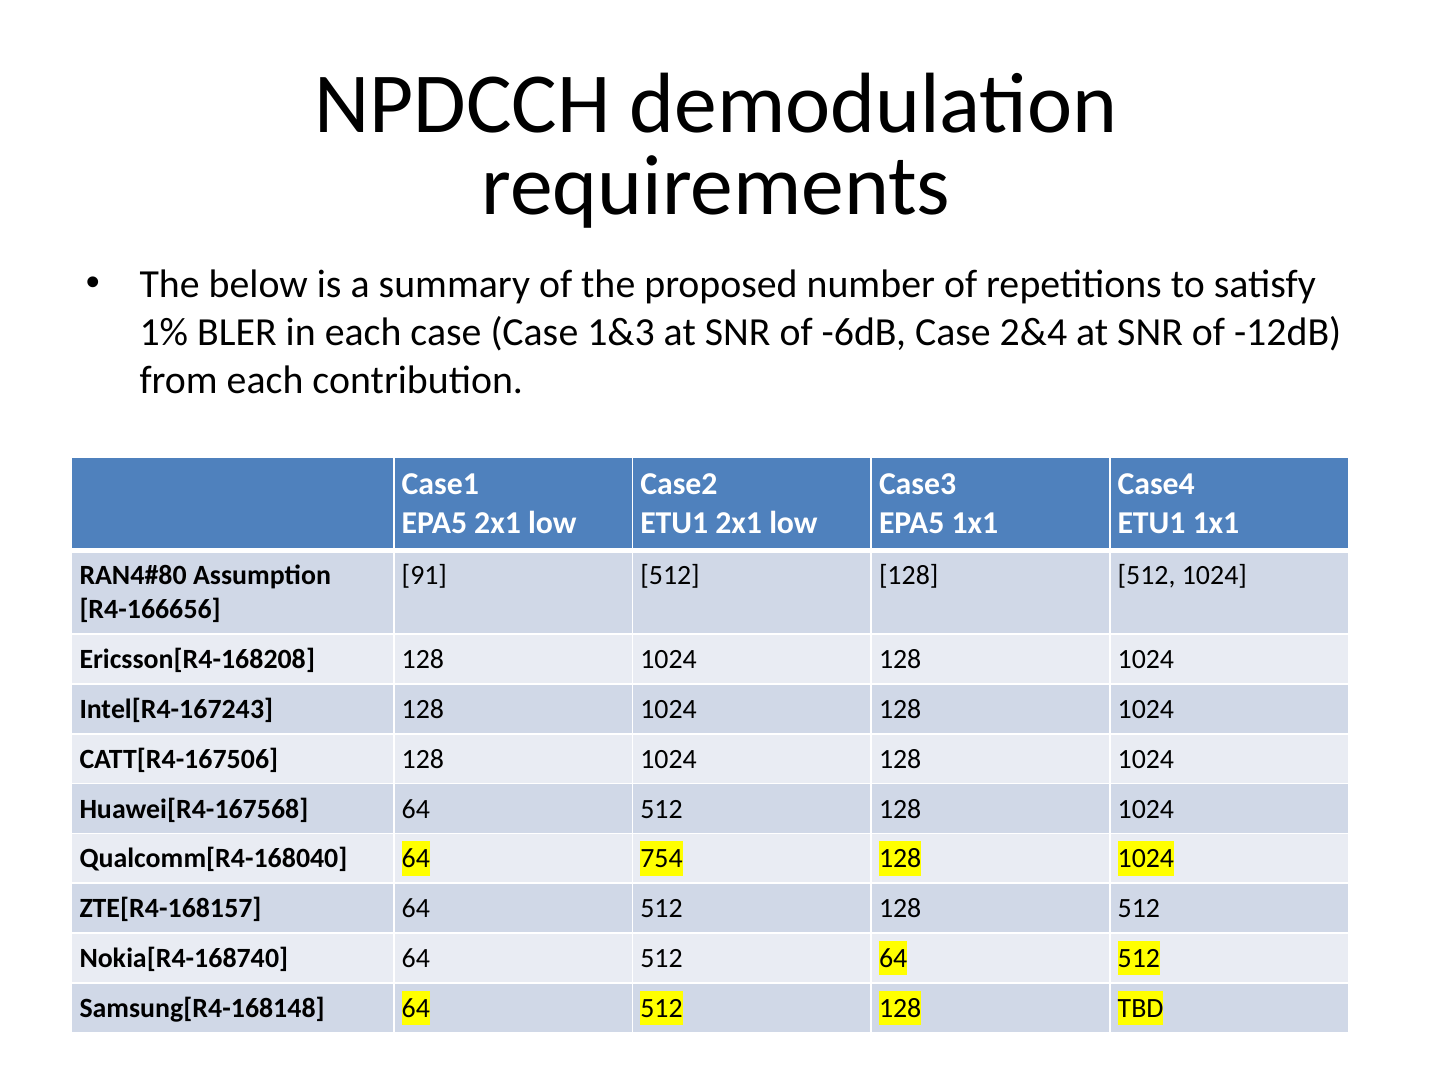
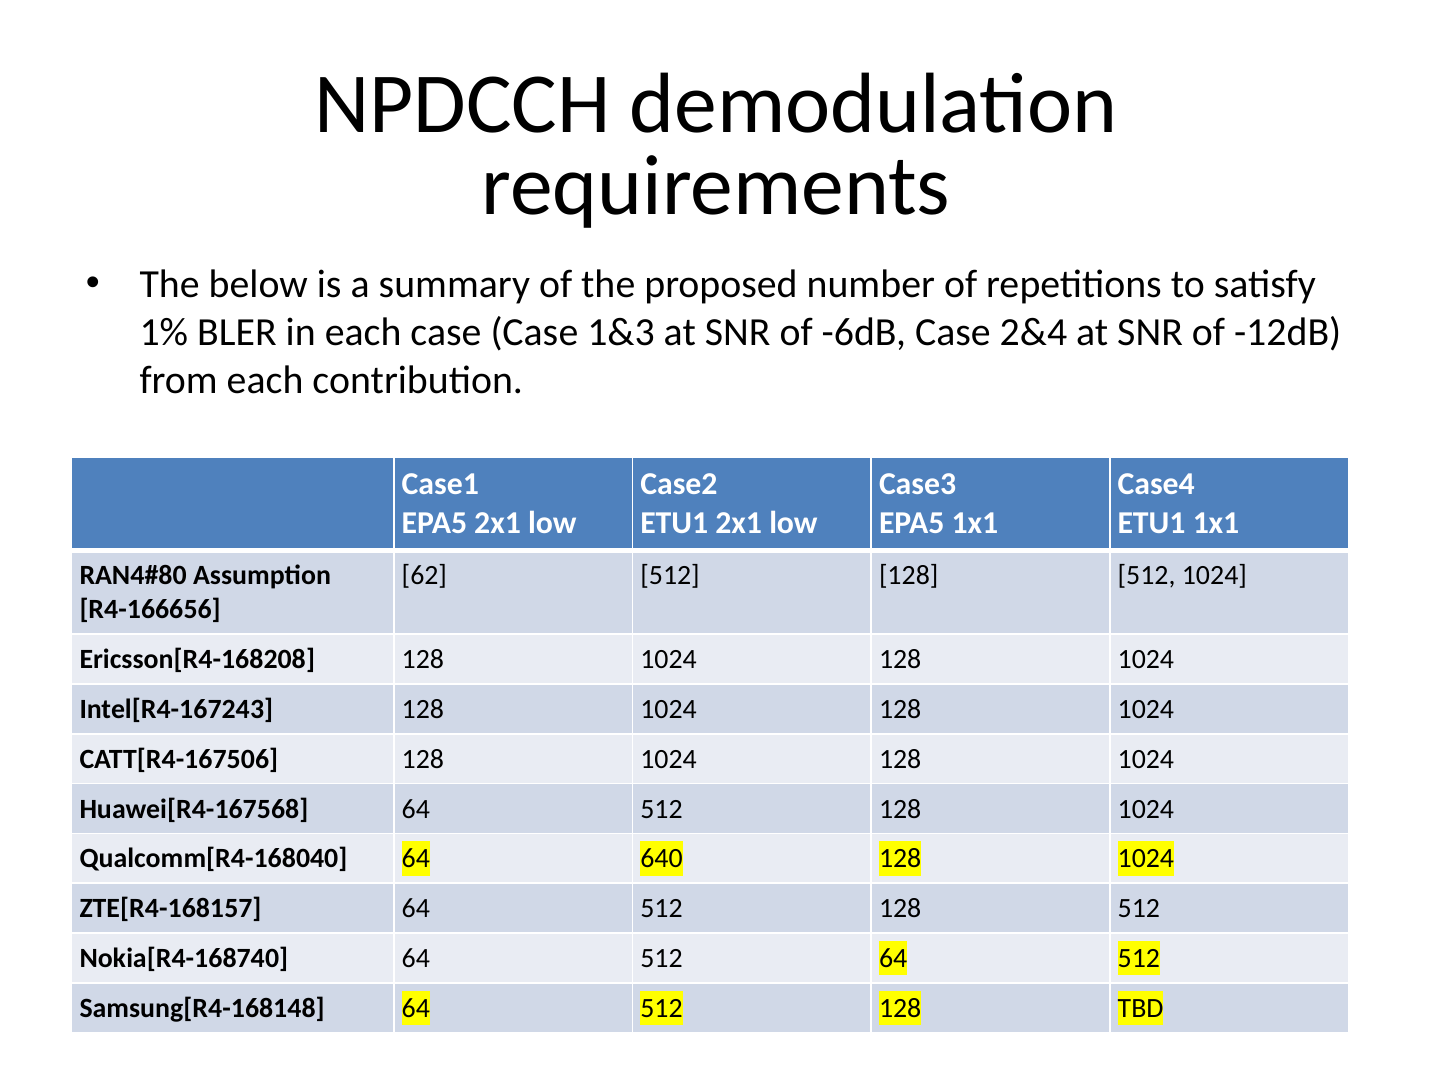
91: 91 -> 62
754: 754 -> 640
